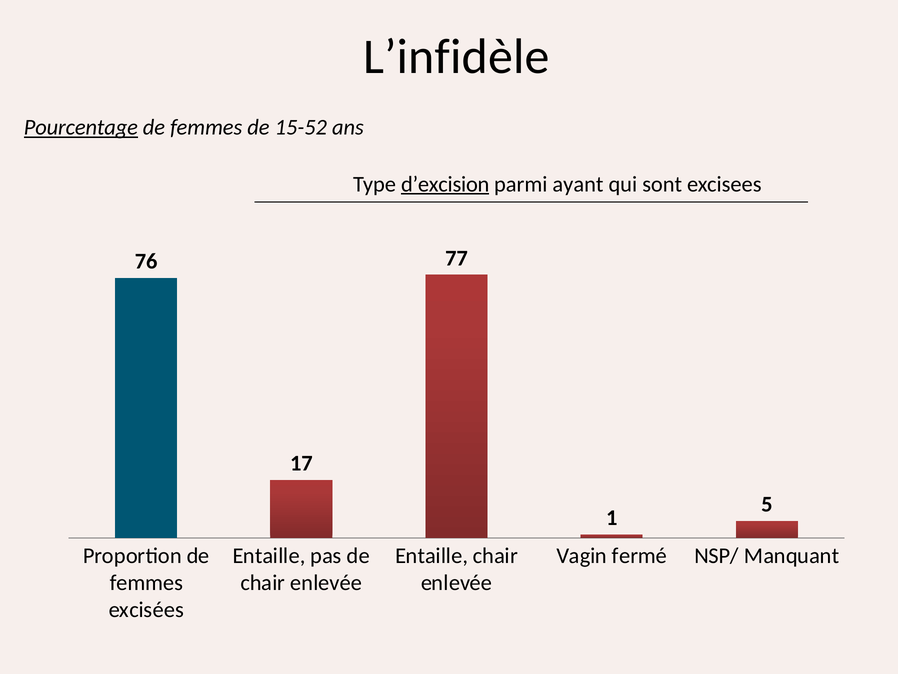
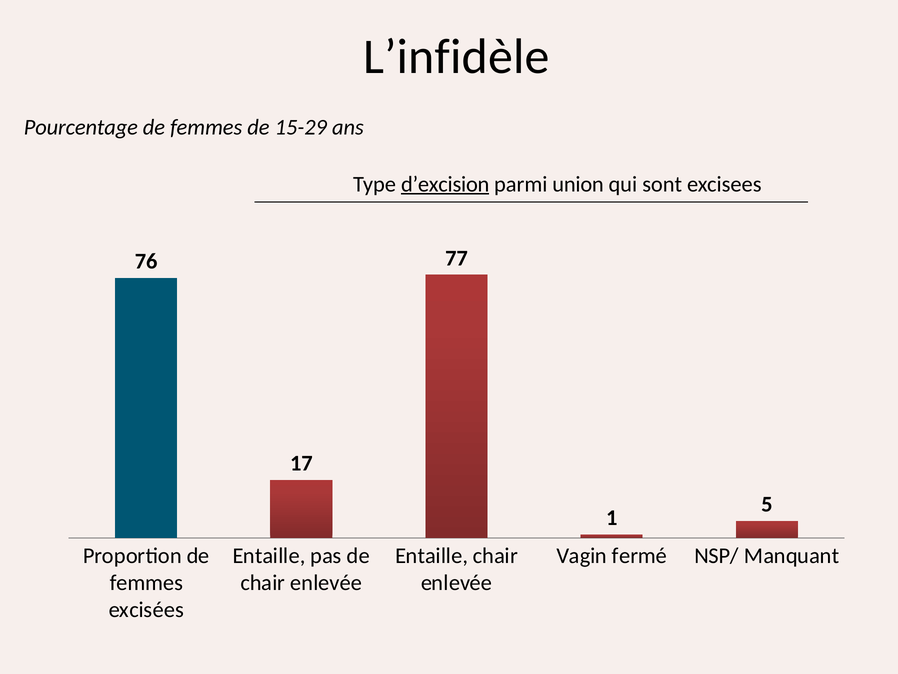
Pourcentage underline: present -> none
15-52: 15-52 -> 15-29
ayant: ayant -> union
